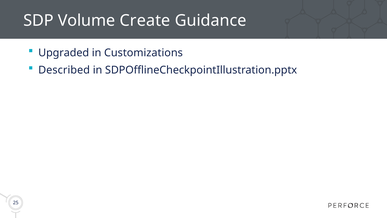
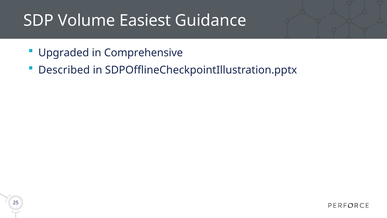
Create: Create -> Easiest
Customizations: Customizations -> Comprehensive
